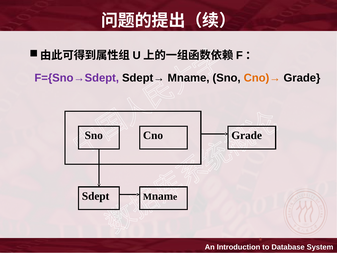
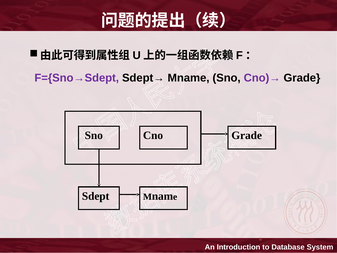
Cno)→ colour: orange -> purple
